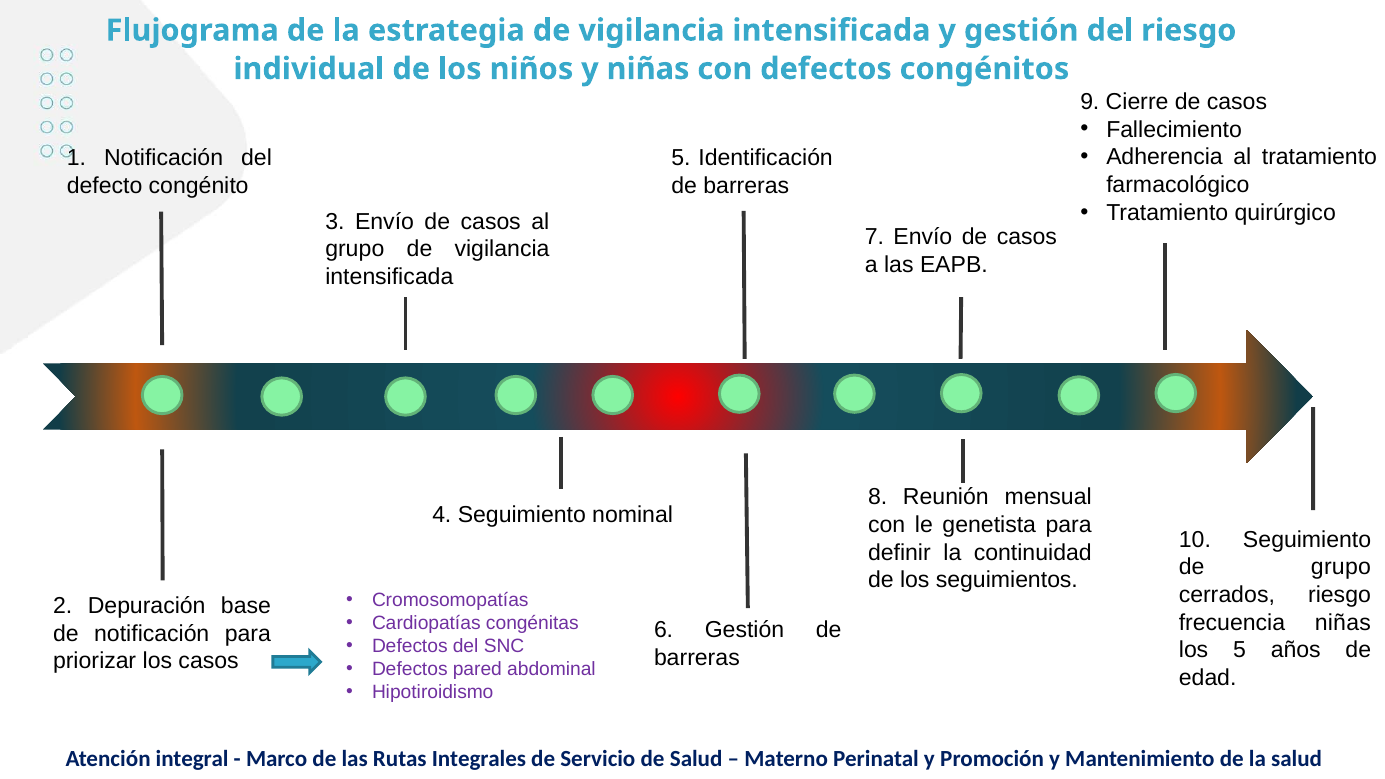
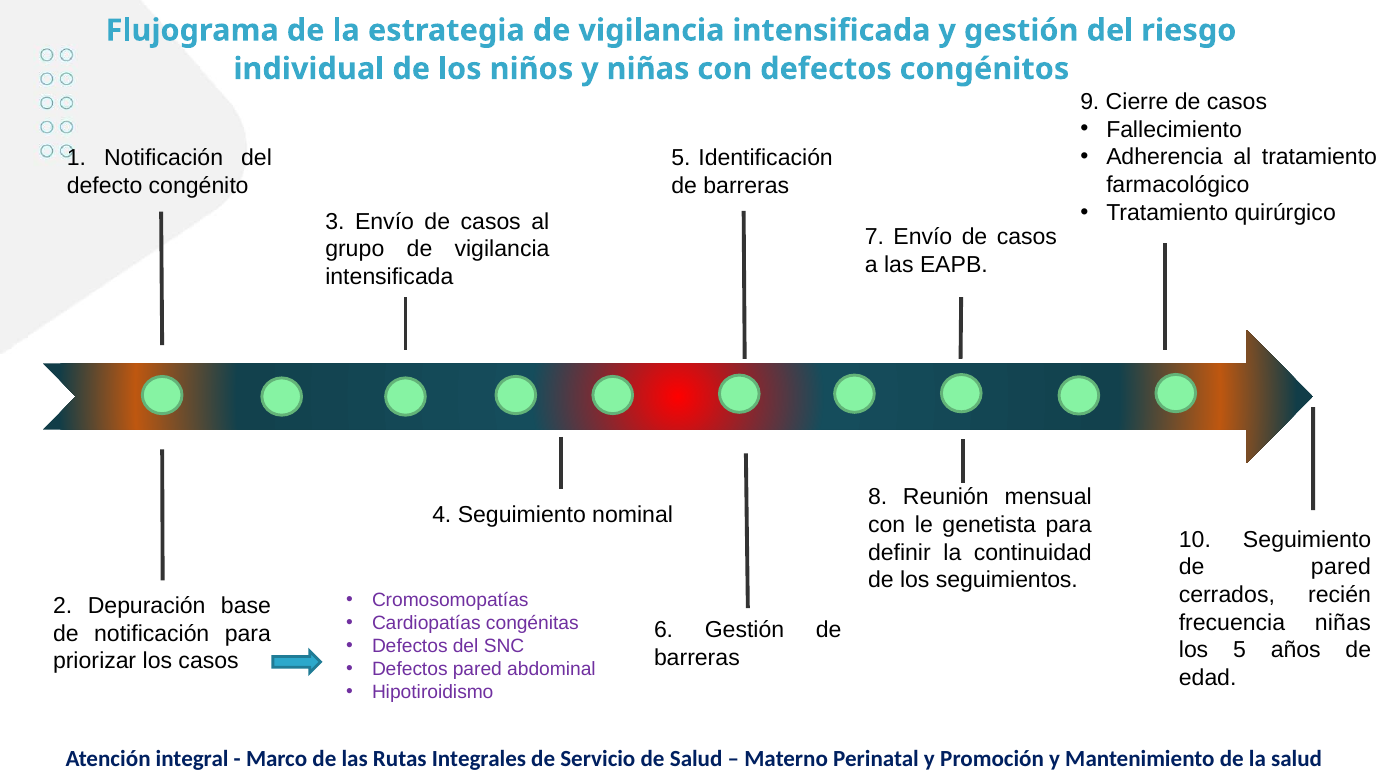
grupo at (1341, 567): grupo -> pared
riesgo at (1340, 595): riesgo -> recién
